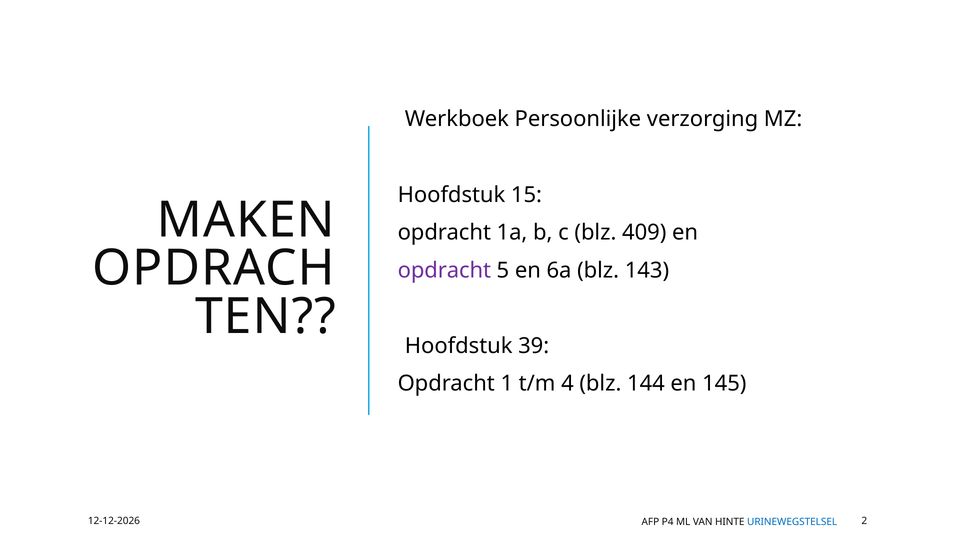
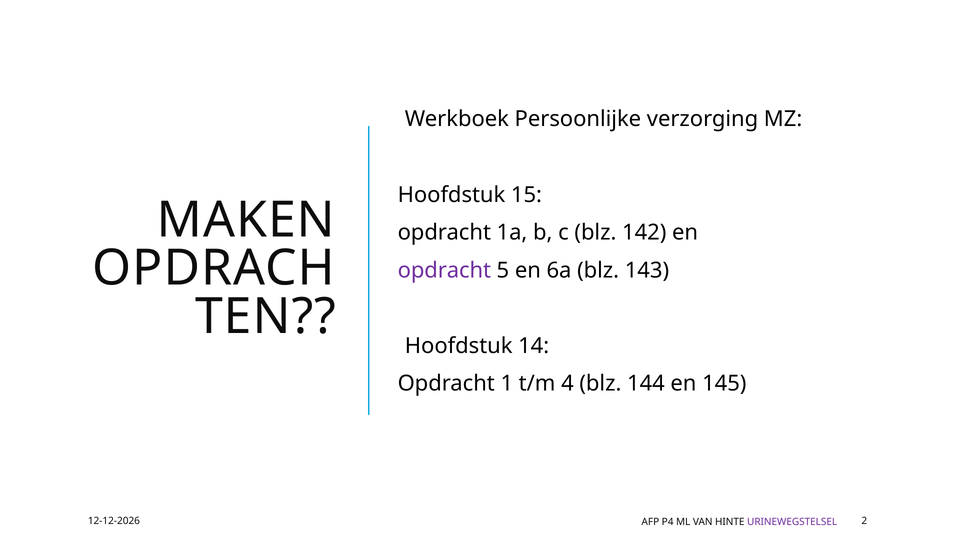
409: 409 -> 142
39: 39 -> 14
URINEWEGSTELSEL colour: blue -> purple
